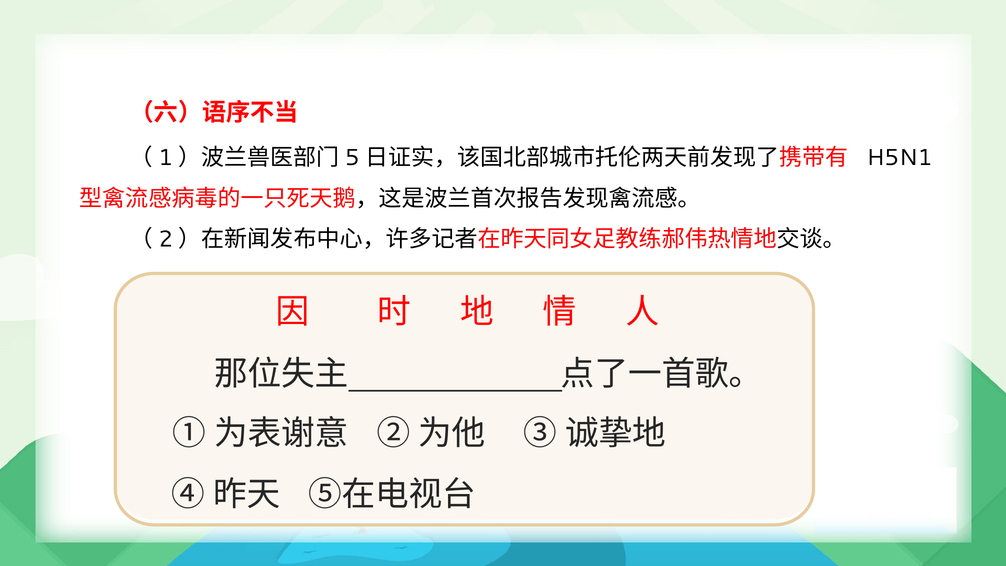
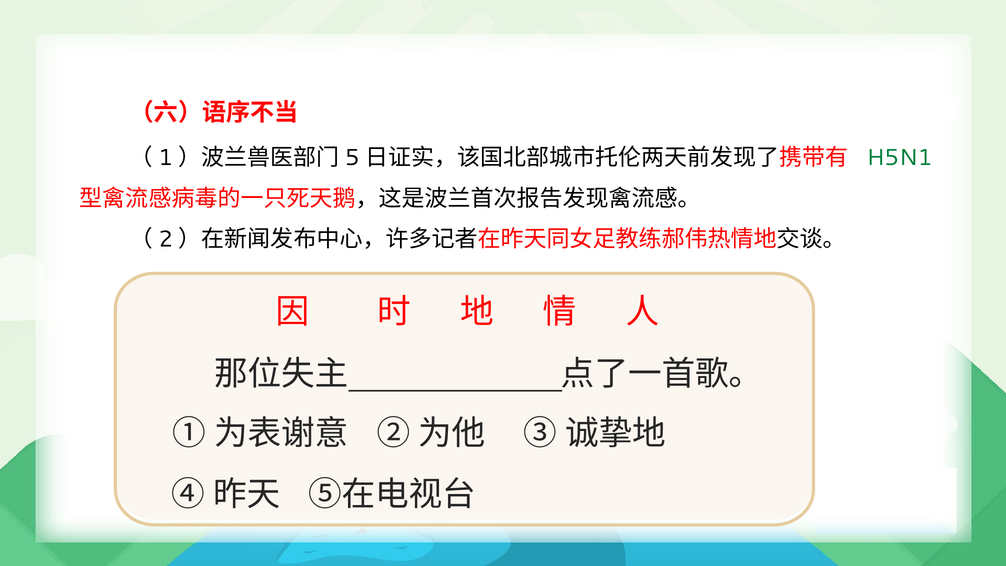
H5N1 colour: black -> green
